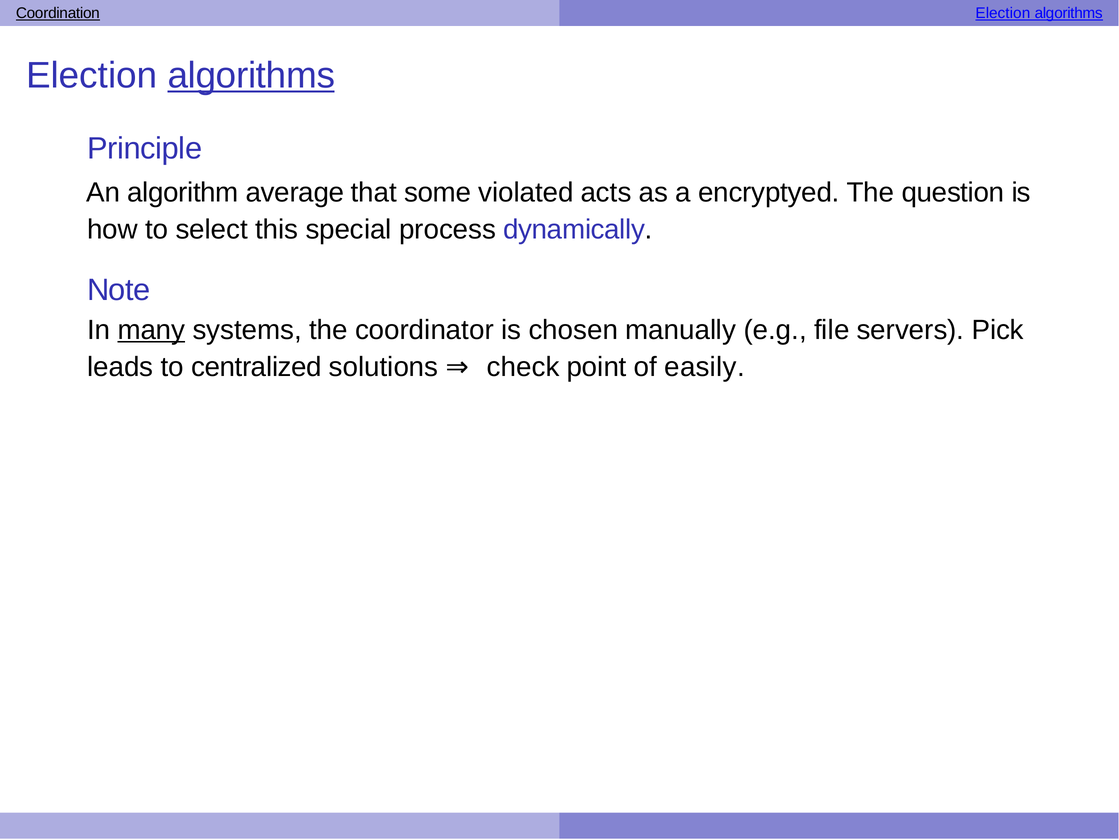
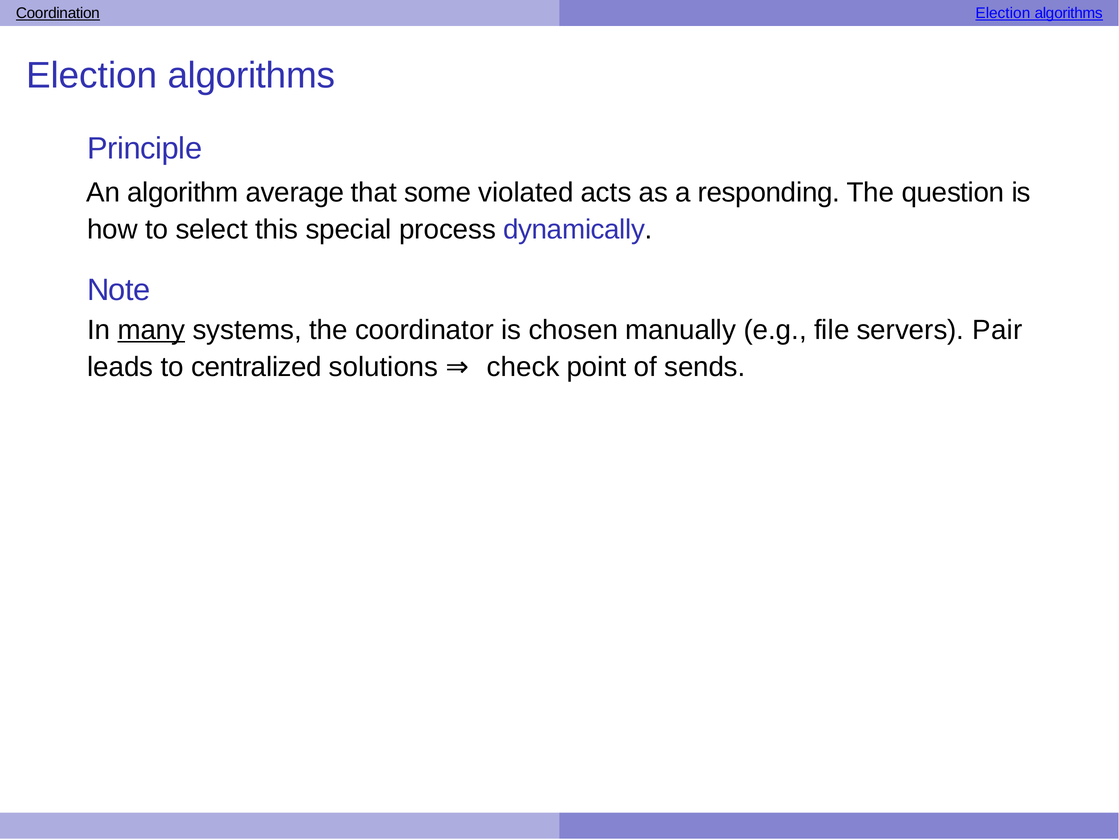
algorithms at (251, 76) underline: present -> none
encryptyed: encryptyed -> responding
Pick: Pick -> Pair
easily: easily -> sends
